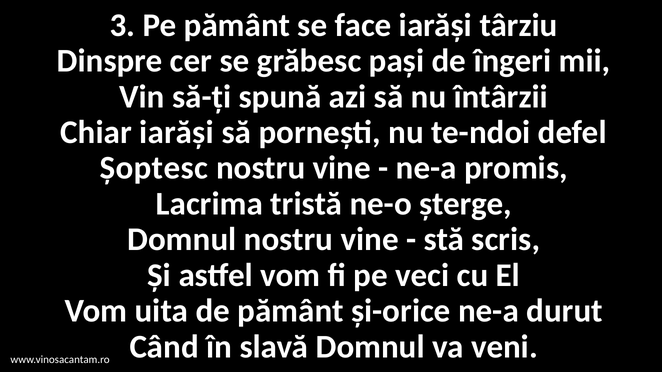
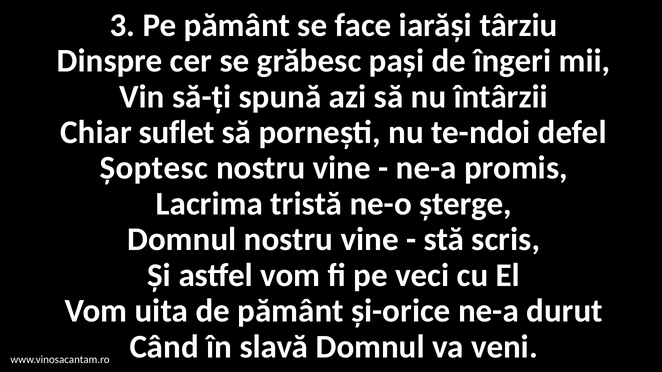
Chiar iarăși: iarăși -> suflet
